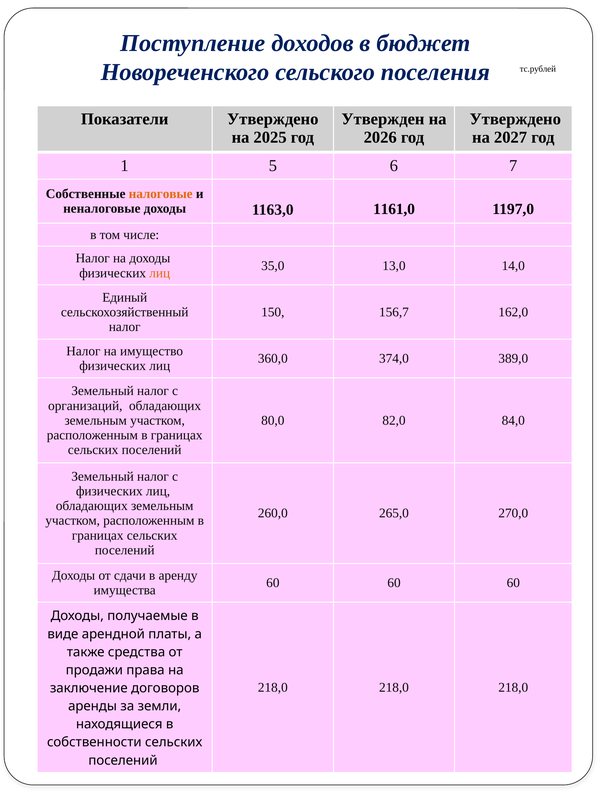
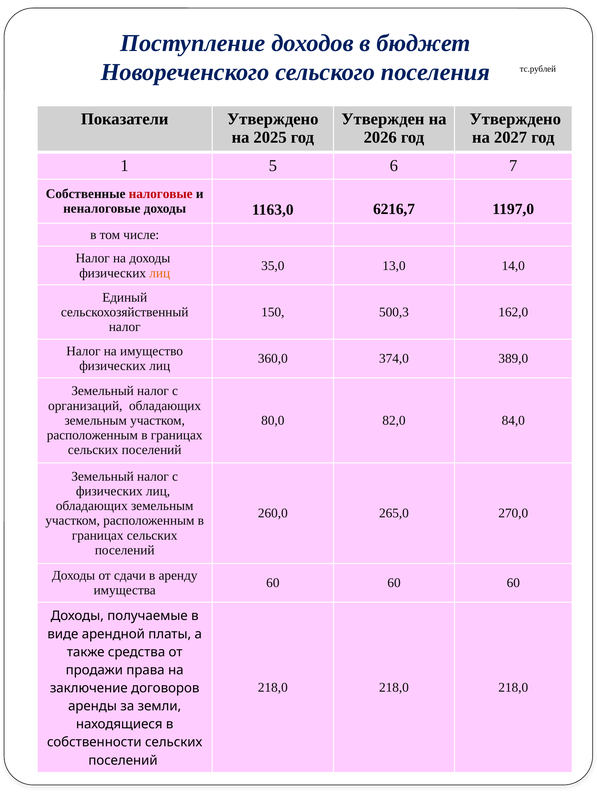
налоговые colour: orange -> red
1161,0: 1161,0 -> 6216,7
156,7: 156,7 -> 500,3
